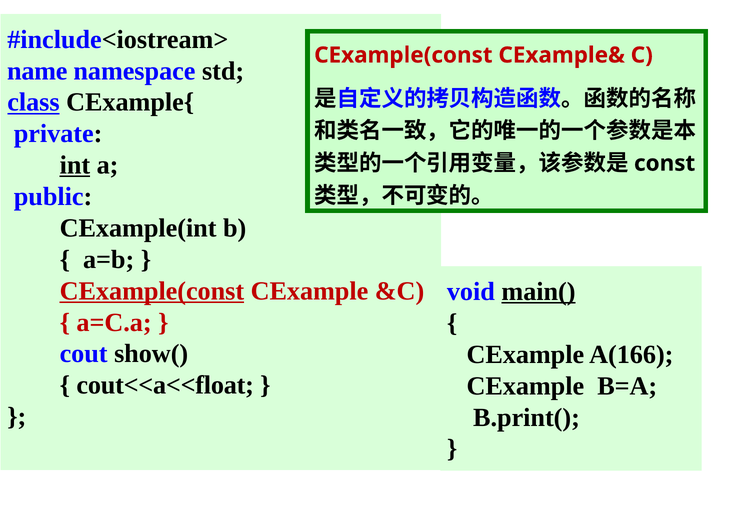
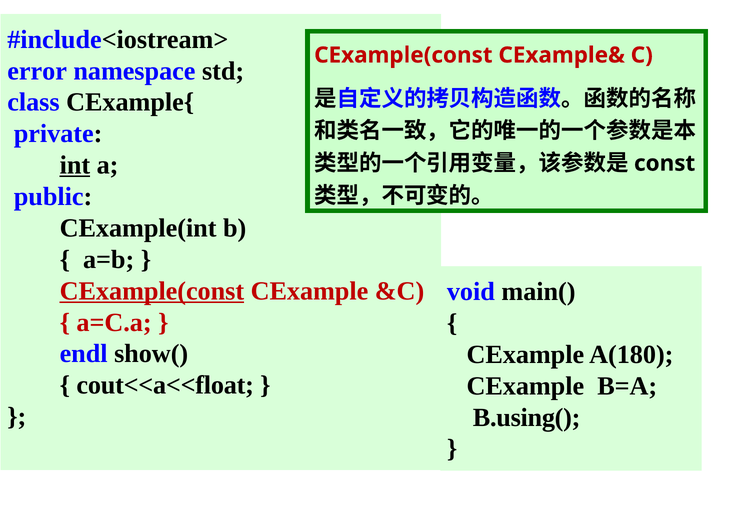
name: name -> error
class underline: present -> none
main( underline: present -> none
cout: cout -> endl
A(166: A(166 -> A(180
B.print(: B.print( -> B.using(
